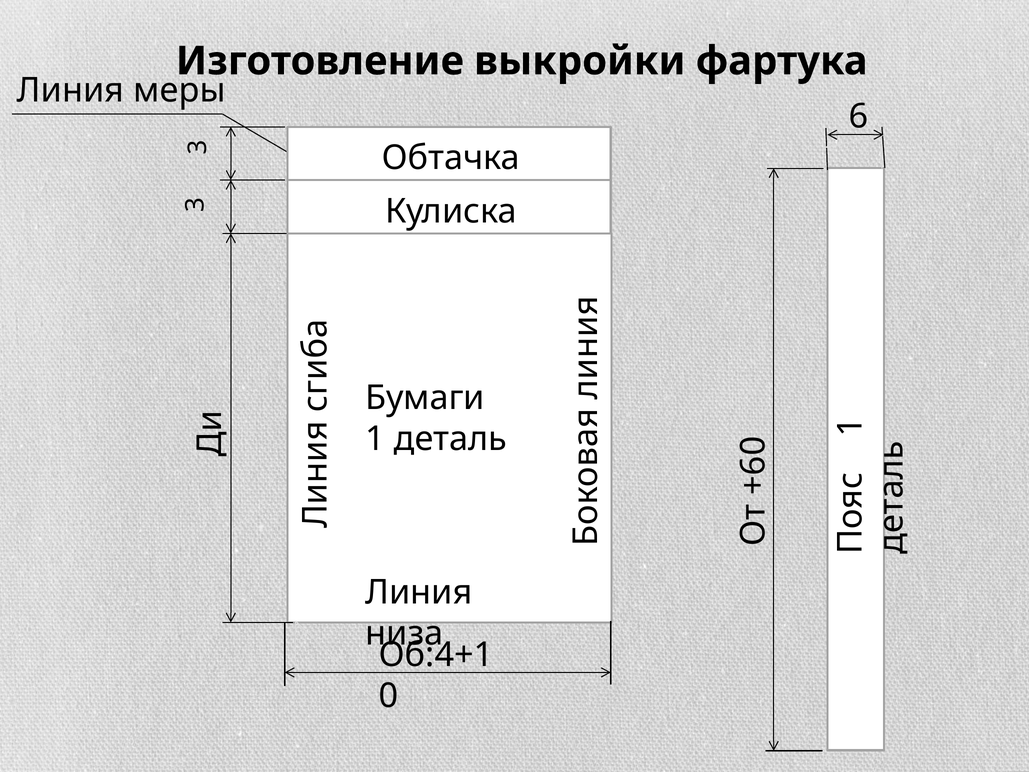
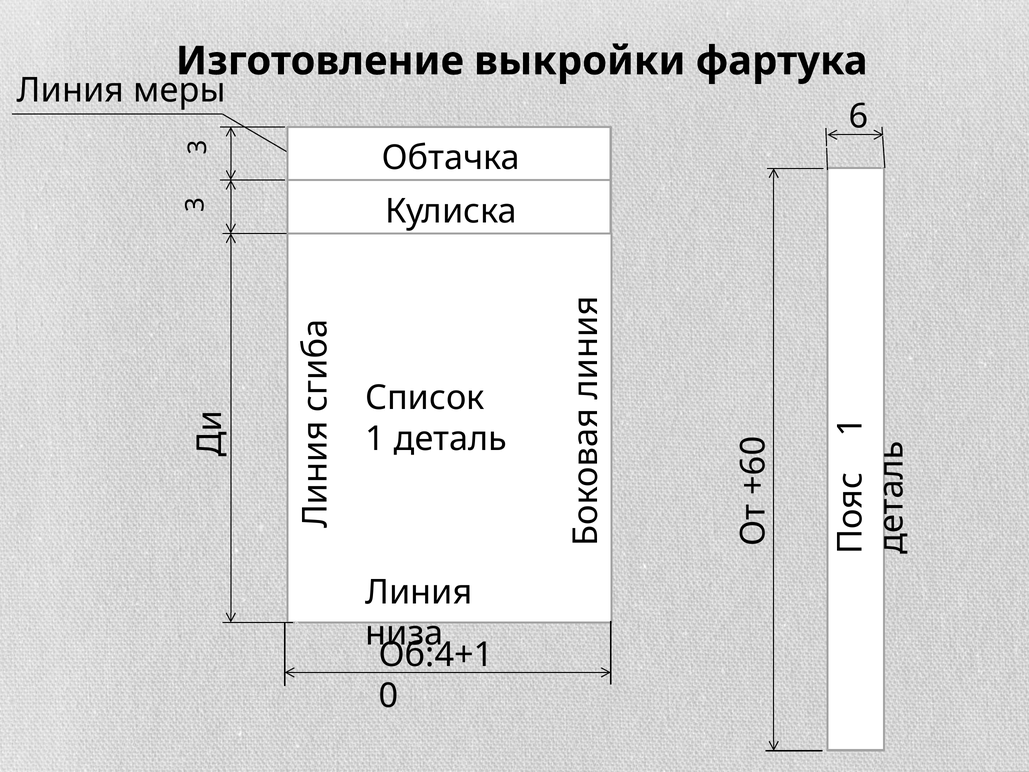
Бумаги: Бумаги -> Список
